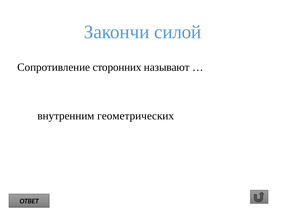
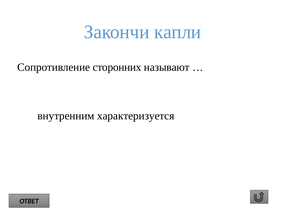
силой: силой -> капли
геометрических: геометрических -> характеризуется
